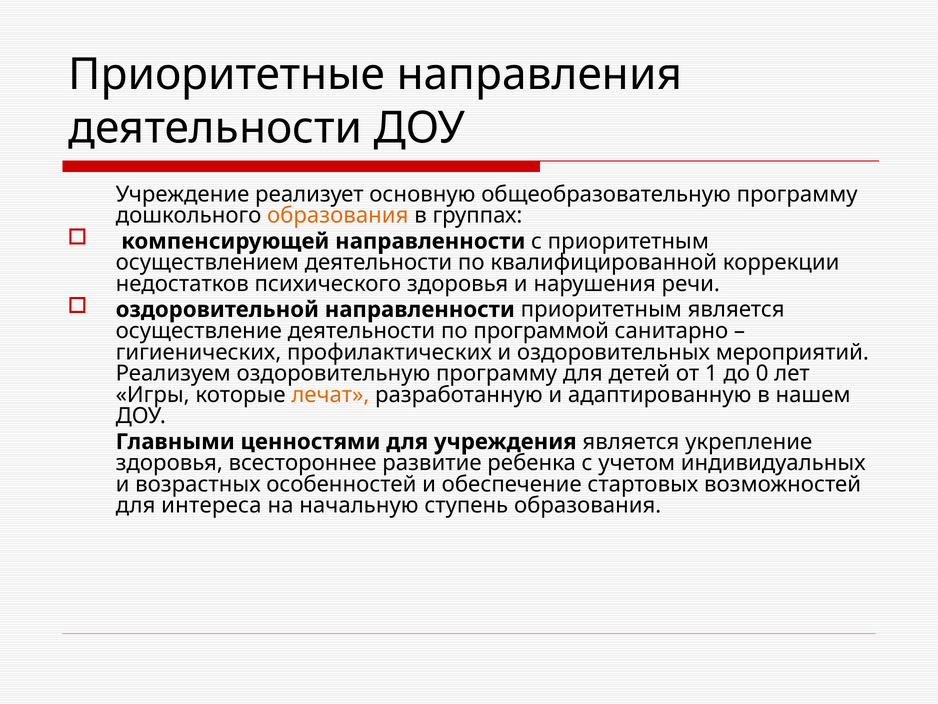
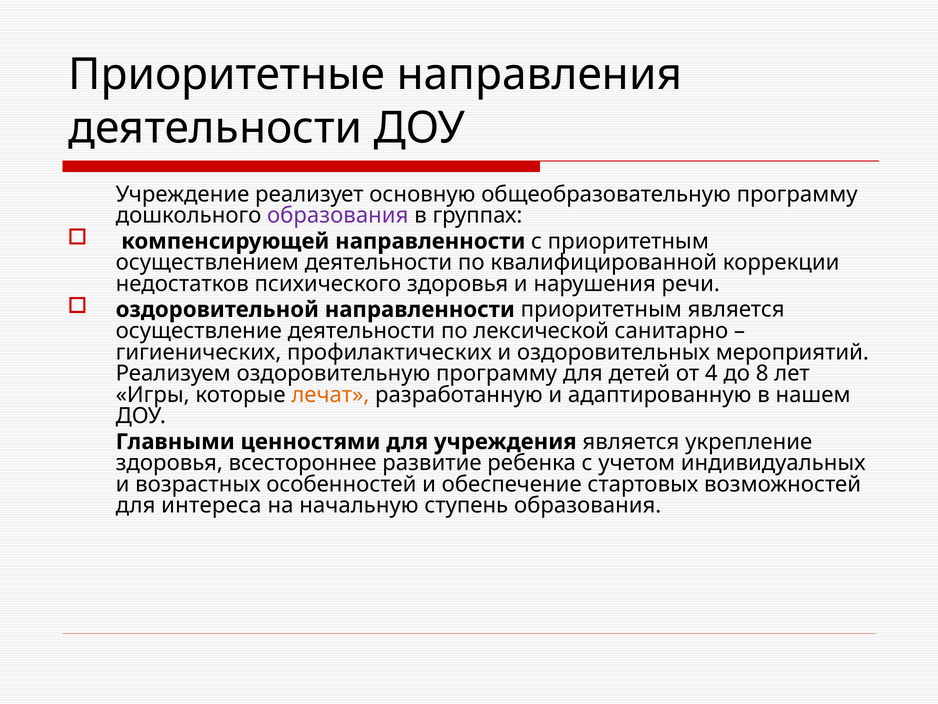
образования at (338, 215) colour: orange -> purple
программой: программой -> лексической
1: 1 -> 4
0: 0 -> 8
